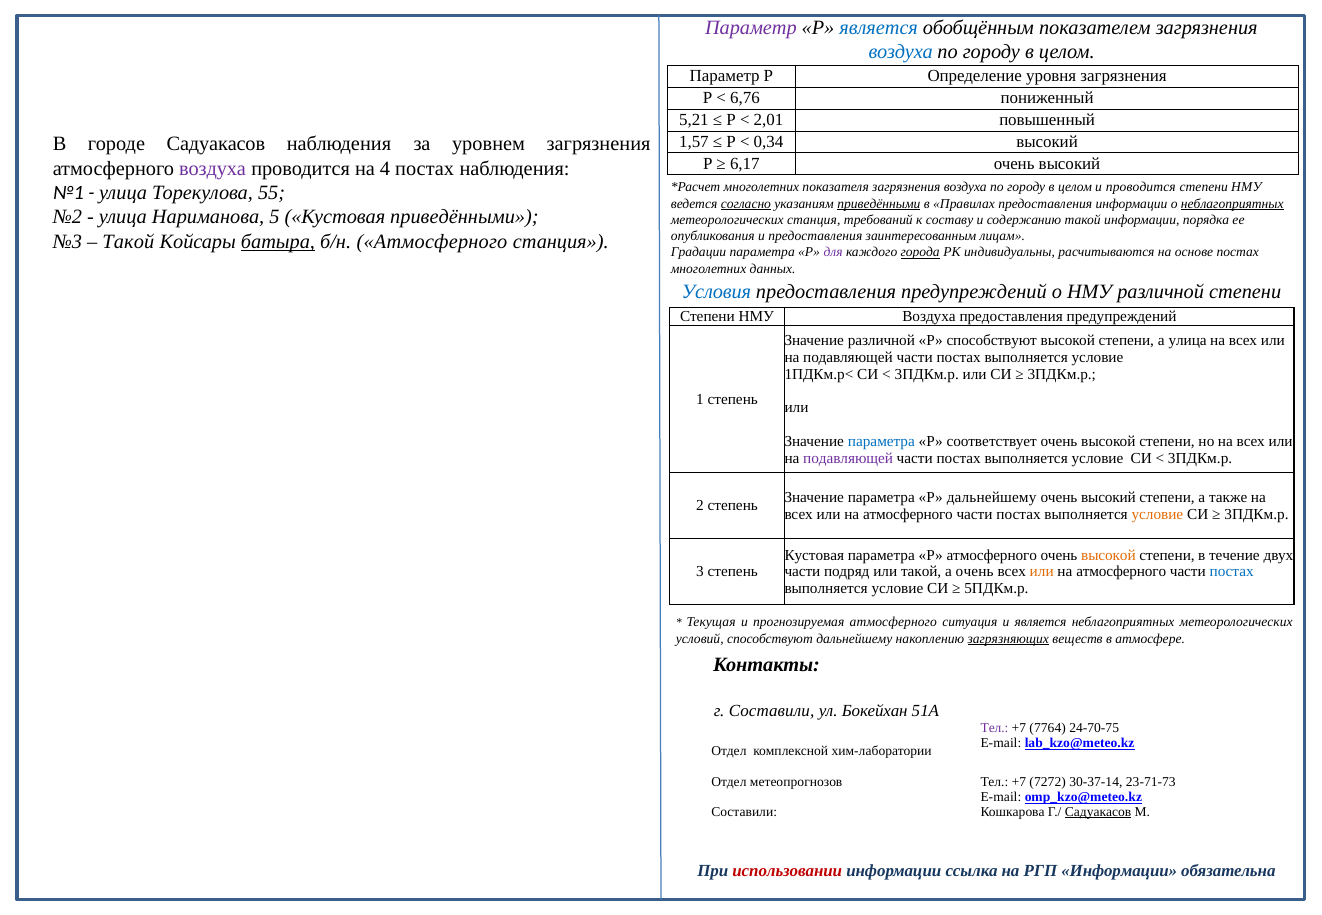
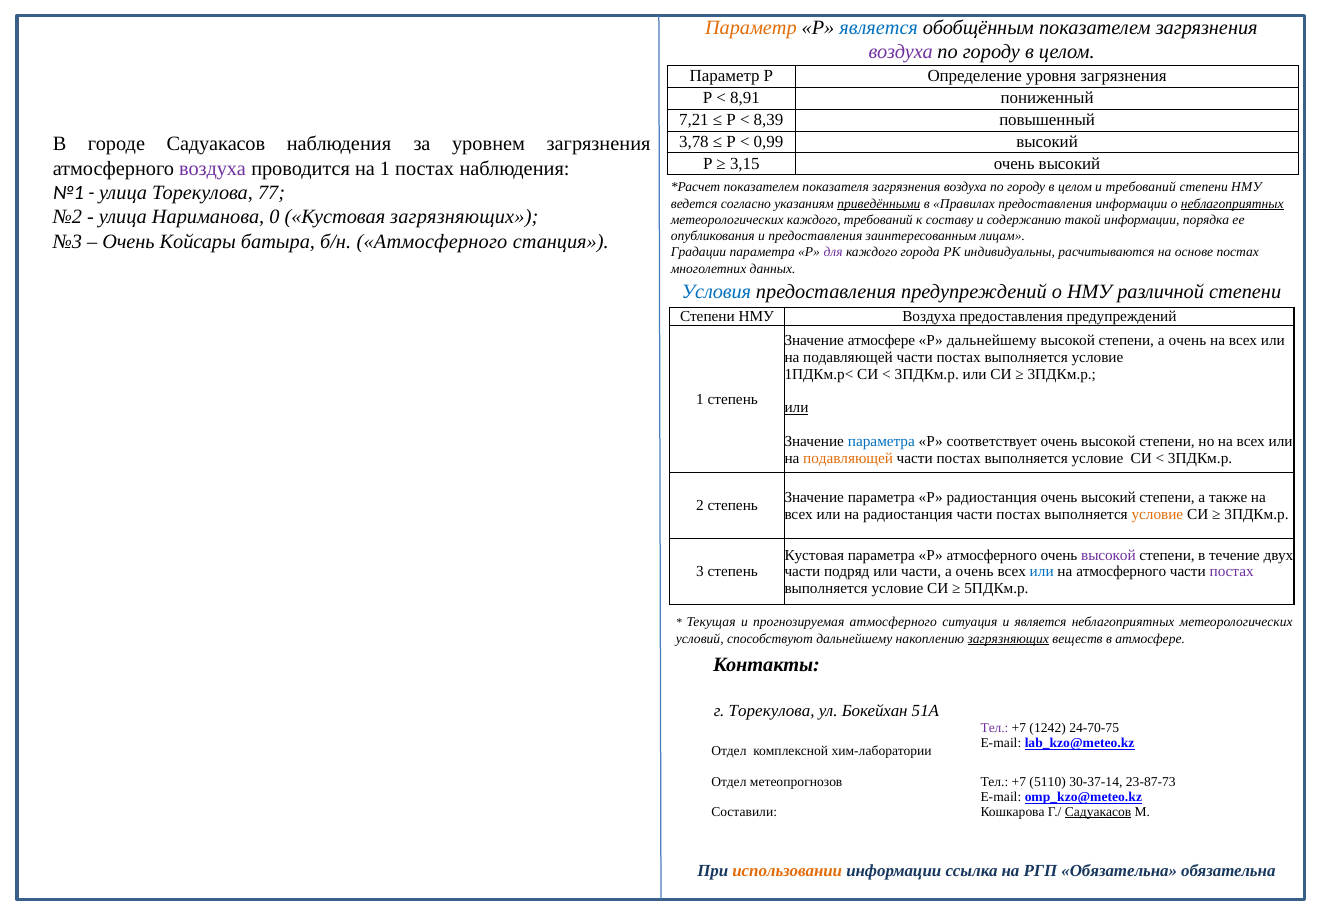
Параметр at (751, 28) colour: purple -> orange
воздуха at (901, 52) colour: blue -> purple
6,76: 6,76 -> 8,91
5,21: 5,21 -> 7,21
2,01: 2,01 -> 8,39
1,57: 1,57 -> 3,78
0,34: 0,34 -> 0,99
6,17: 6,17 -> 3,15
на 4: 4 -> 1
многолетних at (761, 187): многолетних -> показателем
и проводится: проводится -> требований
55: 55 -> 77
согласно underline: present -> none
5: 5 -> 0
Кустовая приведёнными: приведёнными -> загрязняющих
метеорологических станция: станция -> каждого
Такой at (128, 242): Такой -> Очень
батыра underline: present -> none
города underline: present -> none
Значение различной: различной -> атмосфере
Р способствуют: способствуют -> дальнейшему
степени а улица: улица -> очень
или at (796, 408) underline: none -> present
подавляющей at (848, 459) colour: purple -> orange
Р дальнейшему: дальнейшему -> радиостанция
атмосферного at (908, 514): атмосферного -> радиостанция
высокой at (1108, 555) colour: orange -> purple
или такой: такой -> части
или at (1042, 572) colour: orange -> blue
постах at (1232, 572) colour: blue -> purple
г Составили: Составили -> Торекулова
7764: 7764 -> 1242
7272: 7272 -> 5110
23-71-73: 23-71-73 -> 23-87-73
использовании colour: red -> orange
РГП Информации: Информации -> Обязательна
